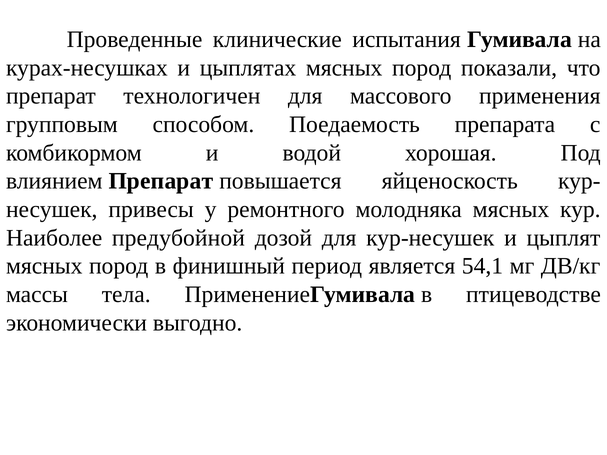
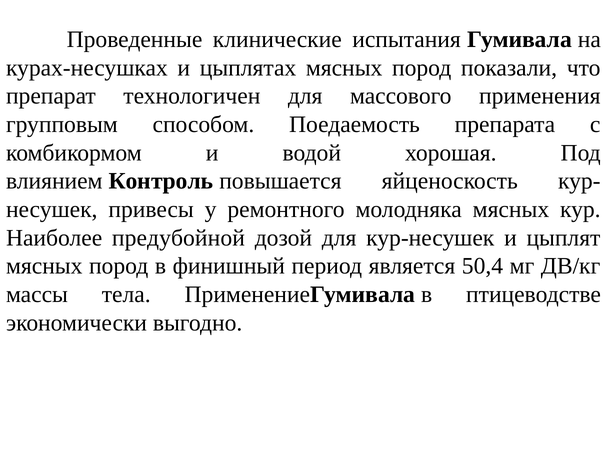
влиянием Препарат: Препарат -> Контроль
54,1: 54,1 -> 50,4
